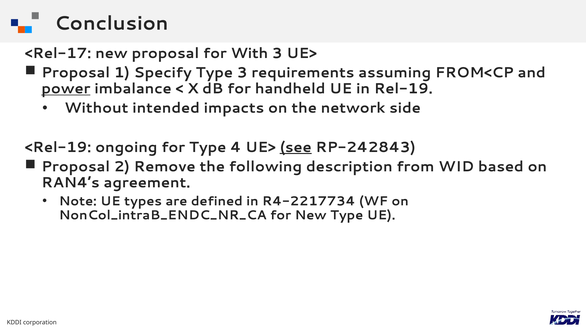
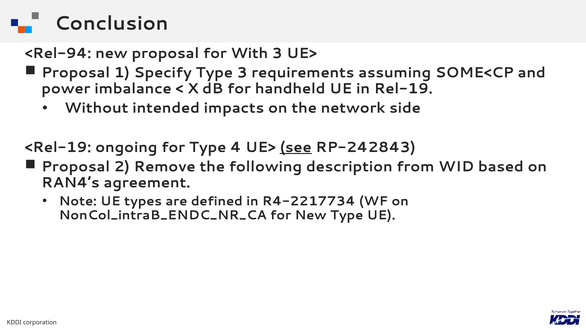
<Rel-17: <Rel-17 -> <Rel-94
FROM<CP: FROM<CP -> SOME<CP
power underline: present -> none
